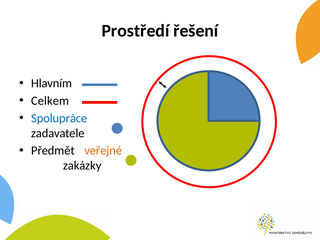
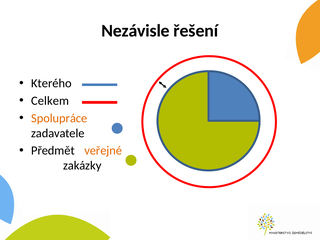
Prostředí: Prostředí -> Nezávisle
Hlavním: Hlavním -> Kterého
Spolupráce colour: blue -> orange
